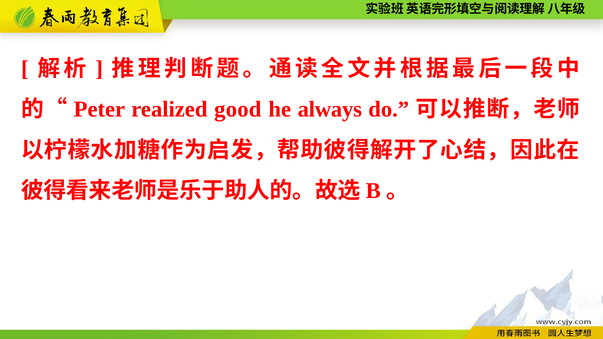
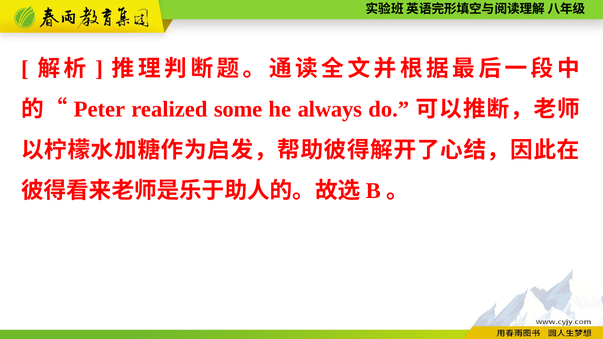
good: good -> some
